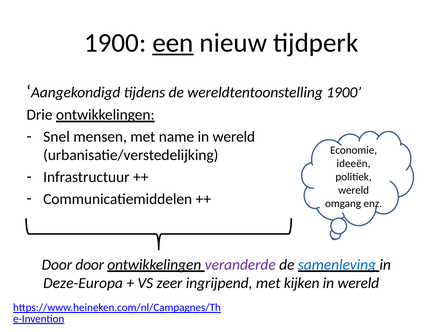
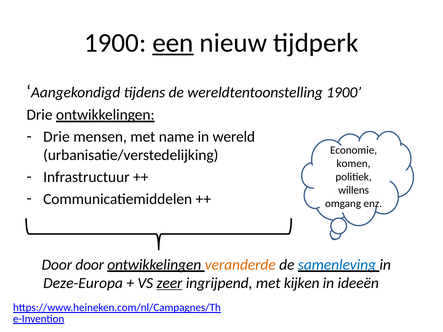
Snel at (56, 137): Snel -> Drie
ideeën: ideeën -> komen
wereld at (354, 190): wereld -> willens
veranderde colour: purple -> orange
zeer underline: none -> present
wereld at (358, 283): wereld -> ideeën
